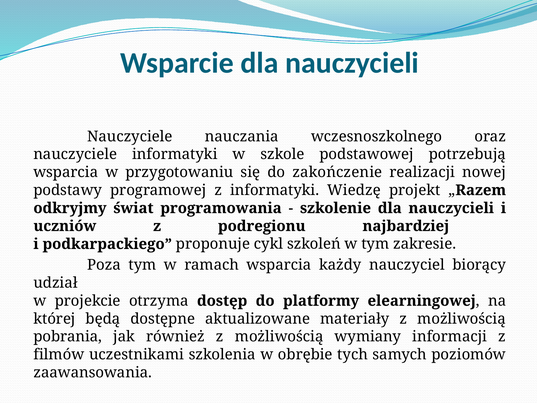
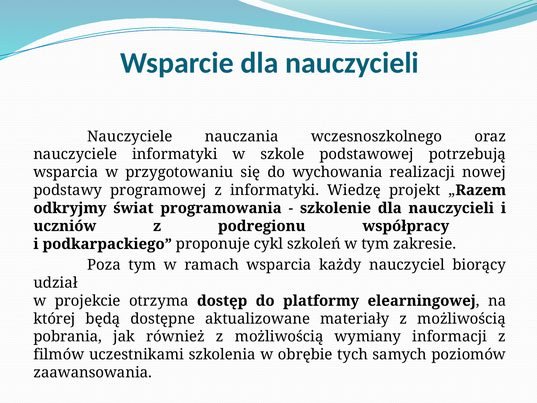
zakończenie: zakończenie -> wychowania
najbardziej: najbardziej -> współpracy
